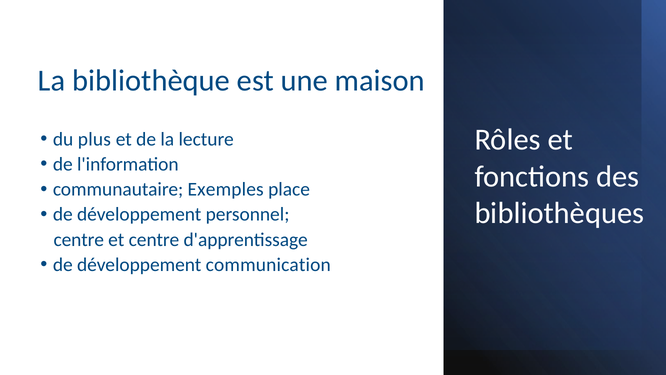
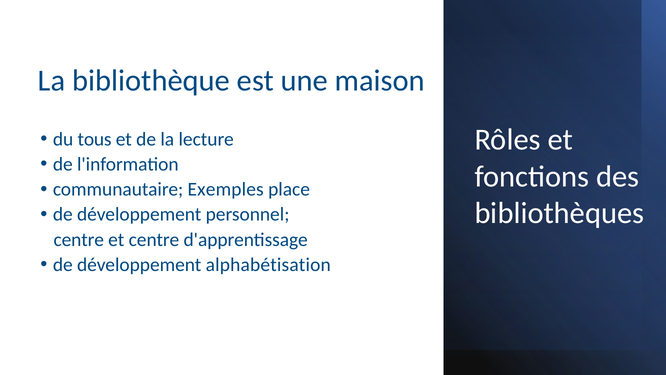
plus: plus -> tous
communication: communication -> alphabétisation
